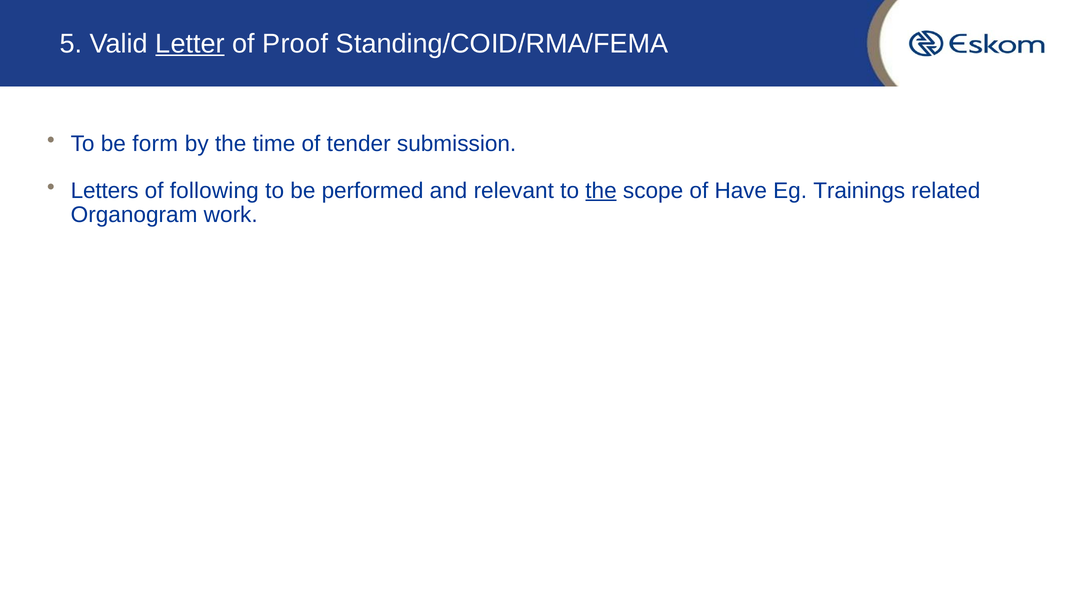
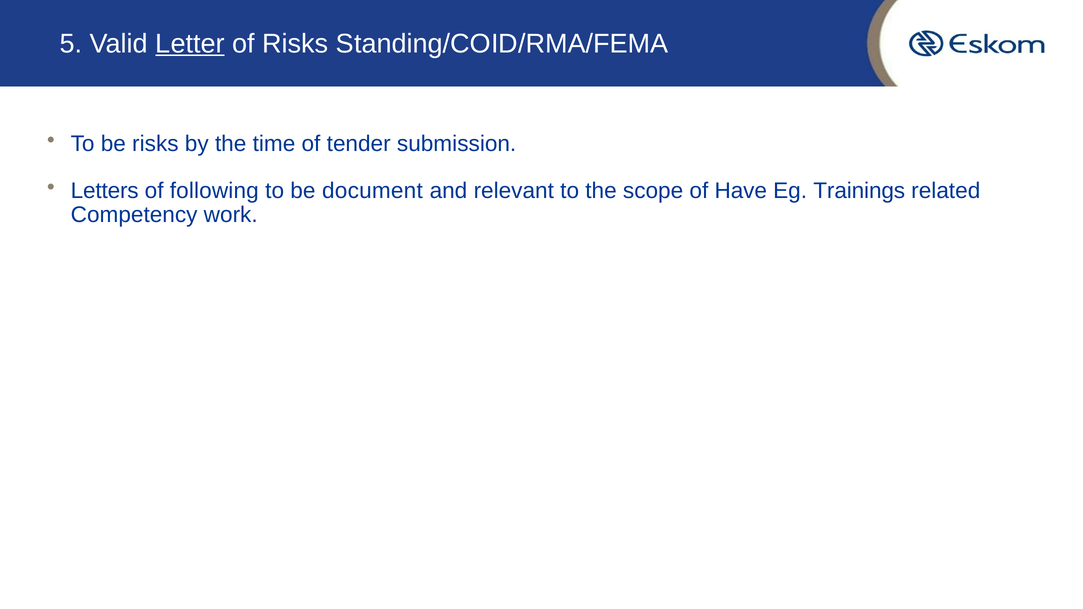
of Proof: Proof -> Risks
be form: form -> risks
performed: performed -> document
the at (601, 191) underline: present -> none
Organogram: Organogram -> Competency
